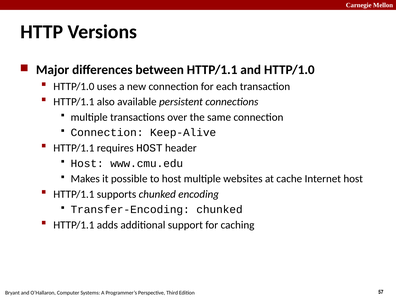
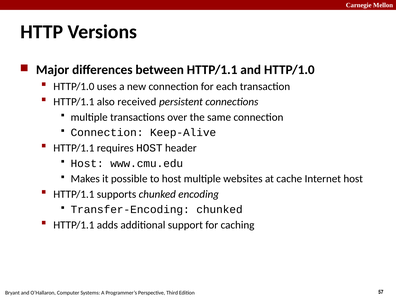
available: available -> received
